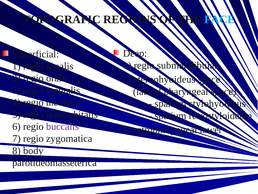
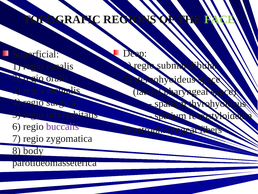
FACE colour: light blue -> light green
medialis: medialis -> surgical
stylohyoideus: stylohyoideus -> thyrohyoideus
lower: lower -> fibers
